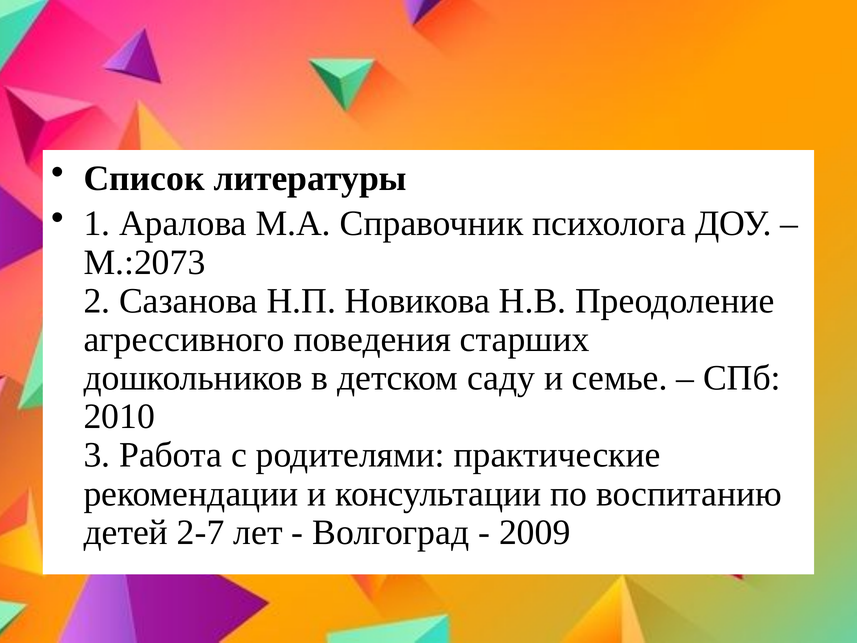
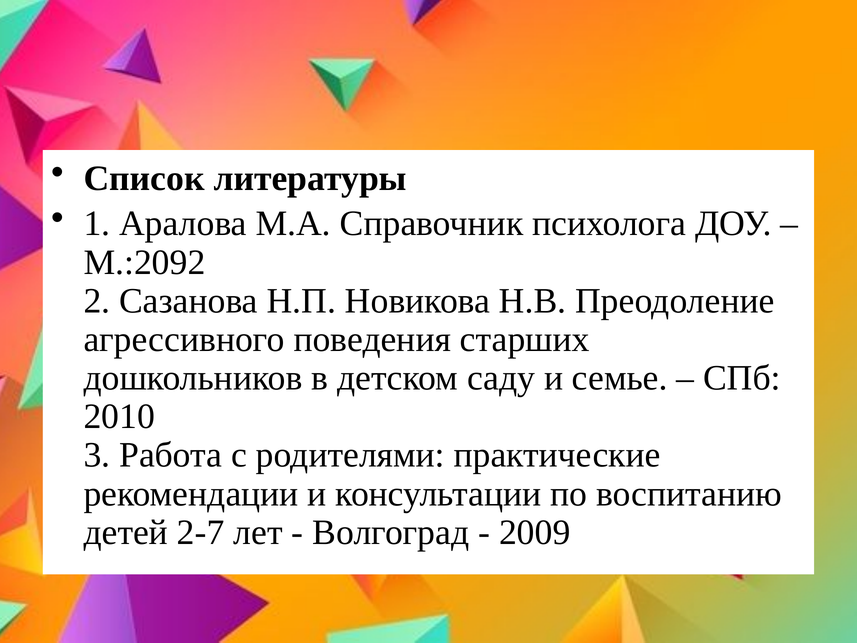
М.:2073: М.:2073 -> М.:2092
